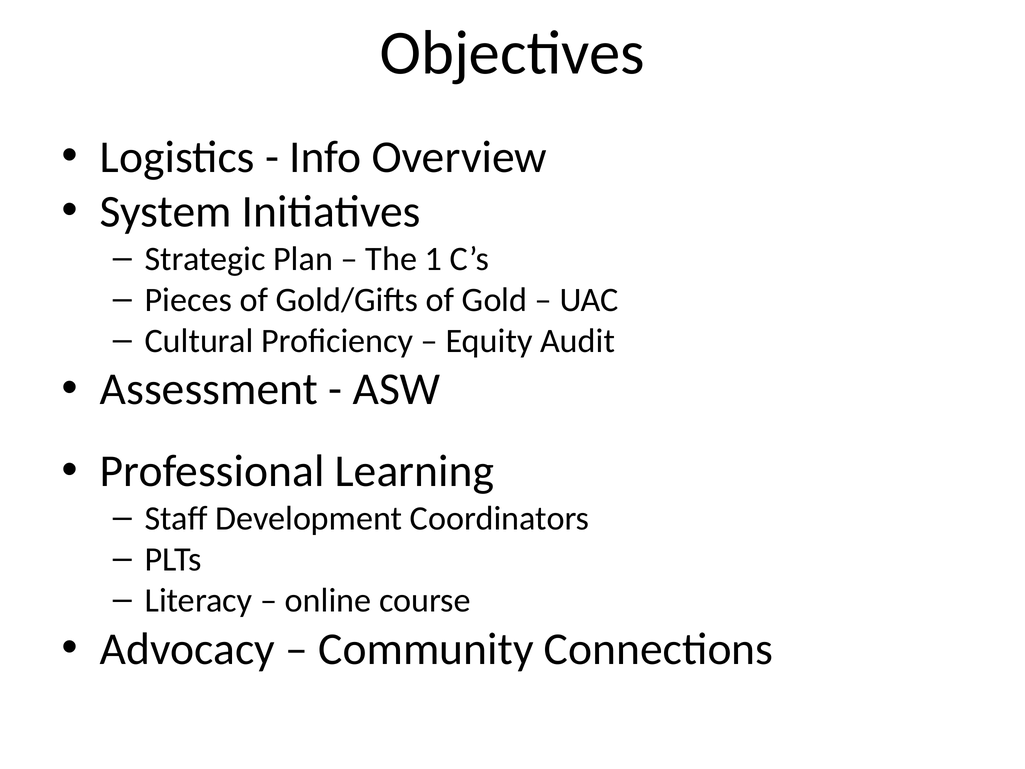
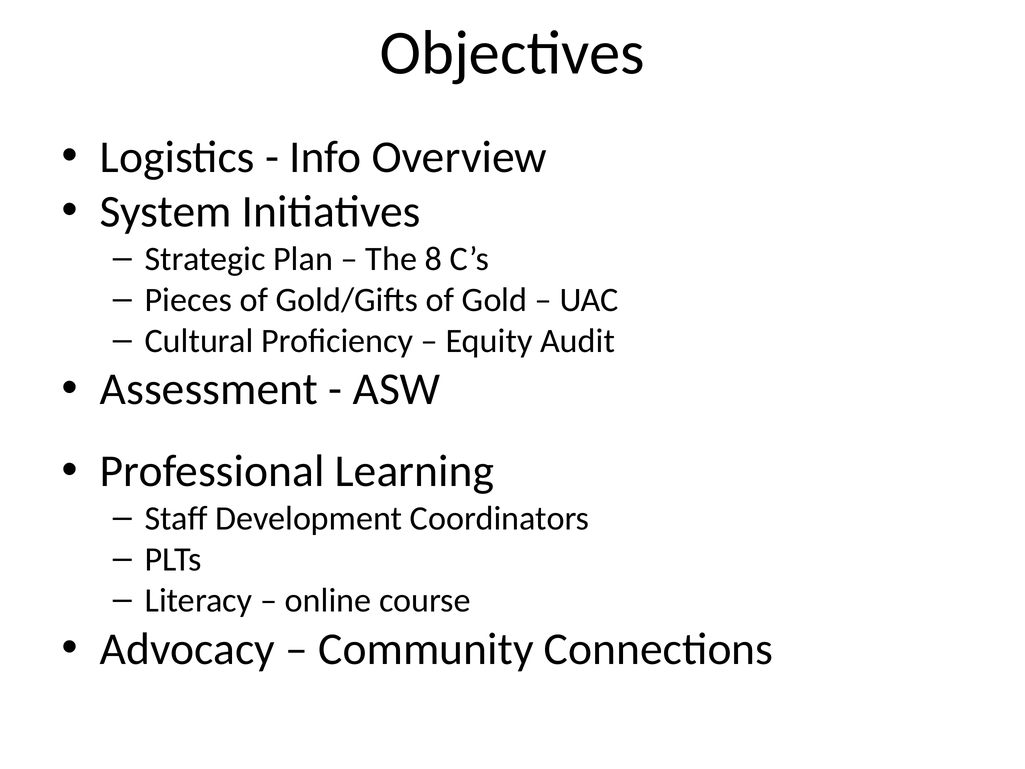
1: 1 -> 8
